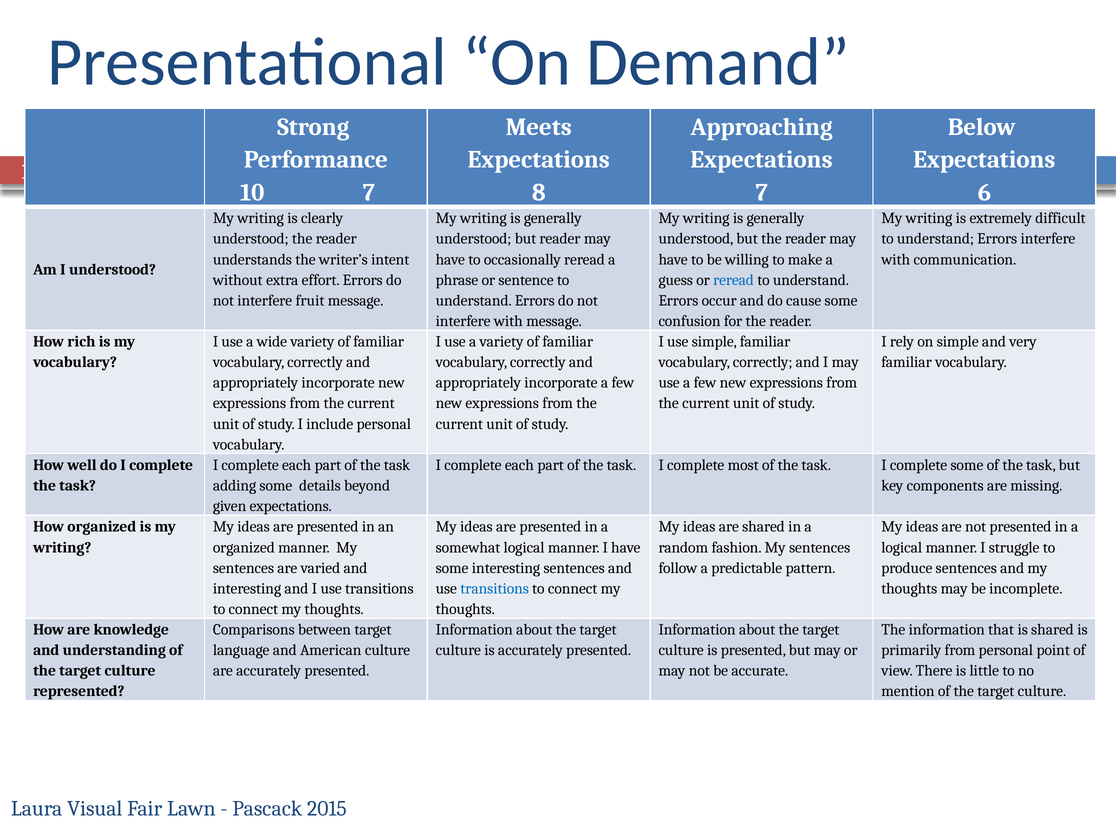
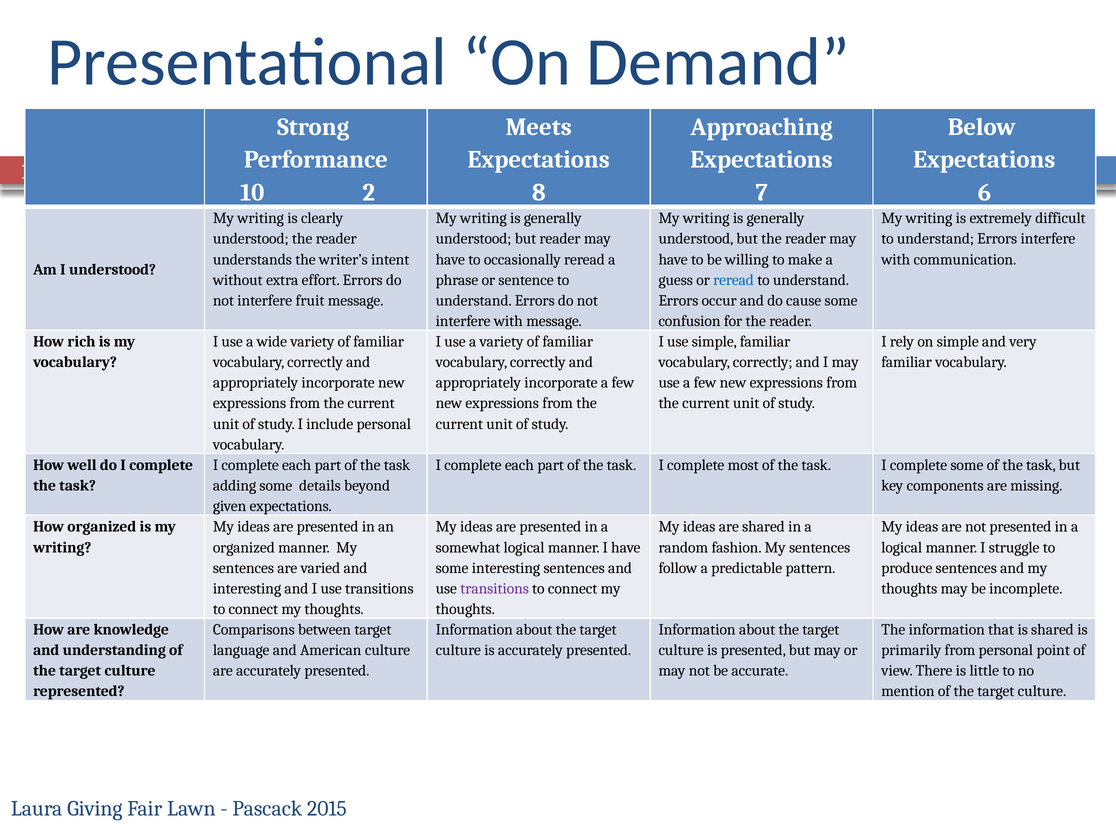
10 7: 7 -> 2
transitions at (495, 589) colour: blue -> purple
Visual: Visual -> Giving
